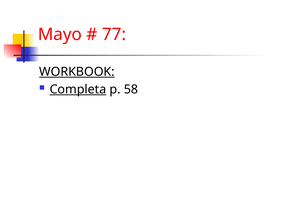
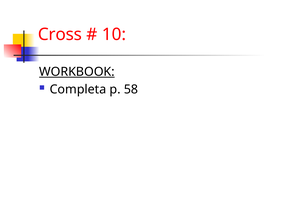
Mayo: Mayo -> Cross
77: 77 -> 10
Completa underline: present -> none
